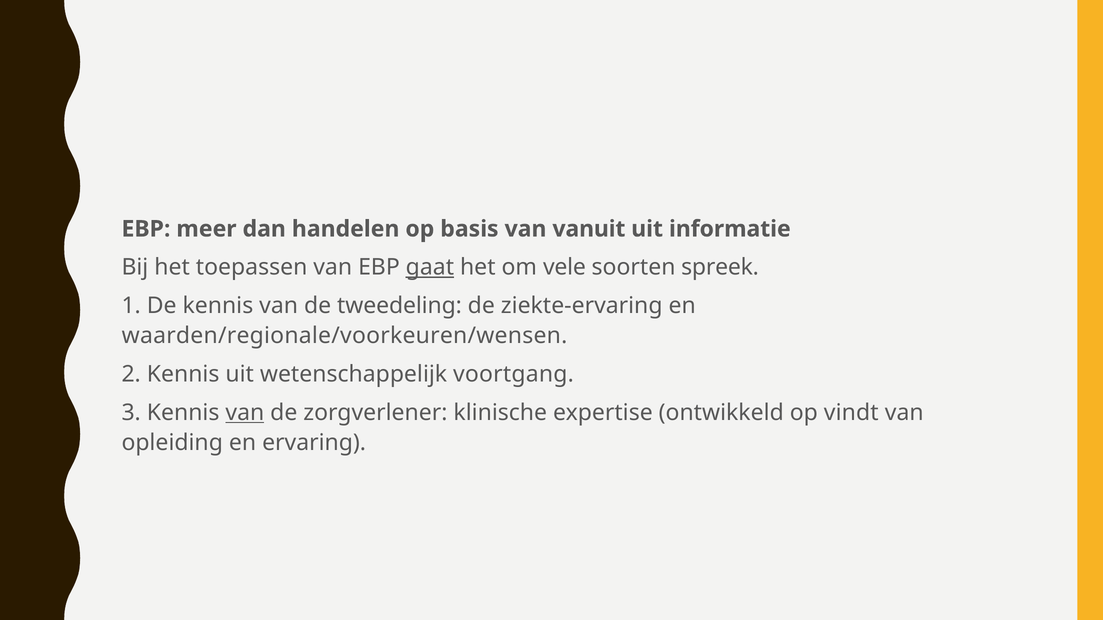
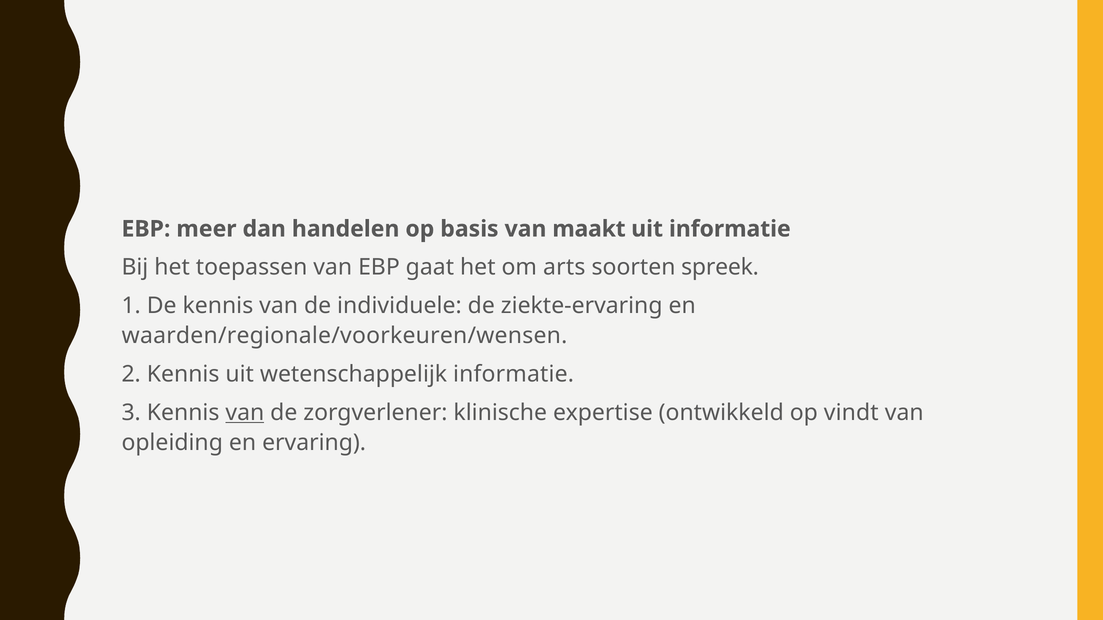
vanuit: vanuit -> maakt
gaat underline: present -> none
vele: vele -> arts
tweedeling: tweedeling -> individuele
wetenschappelijk voortgang: voortgang -> informatie
